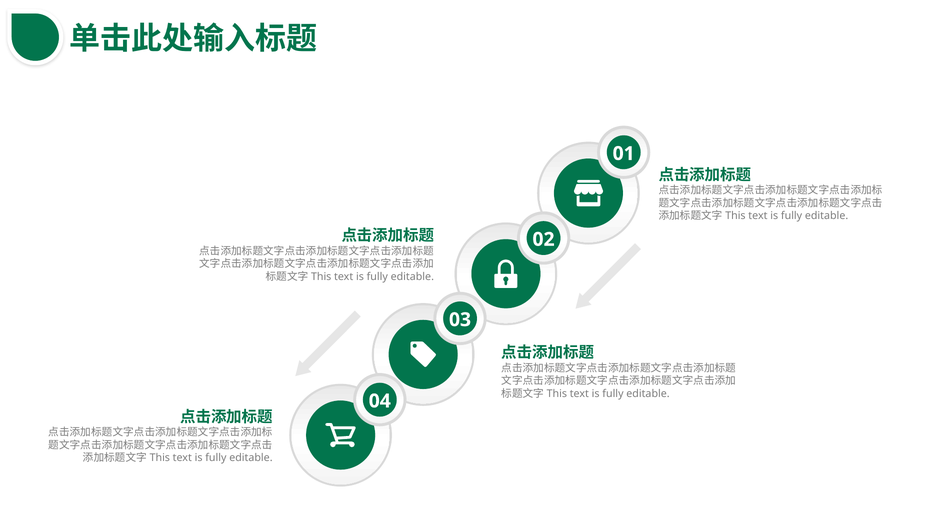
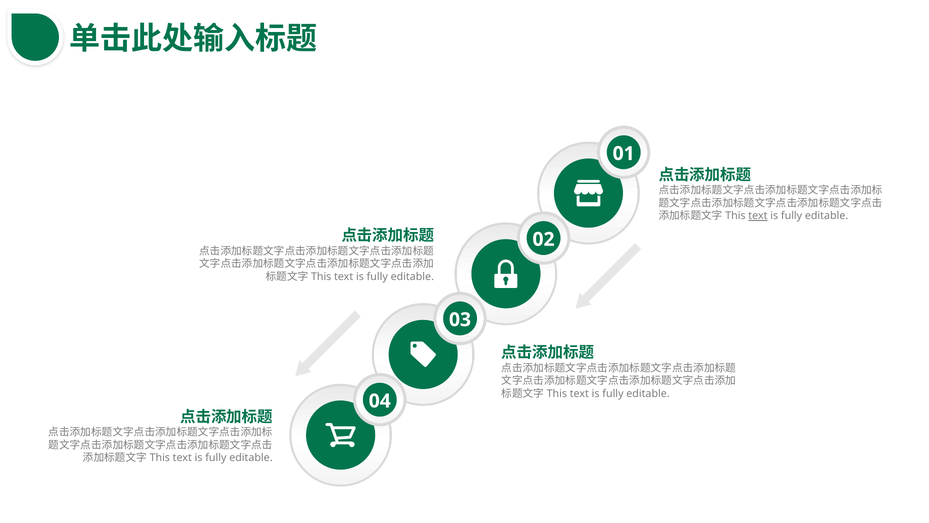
text at (758, 216) underline: none -> present
